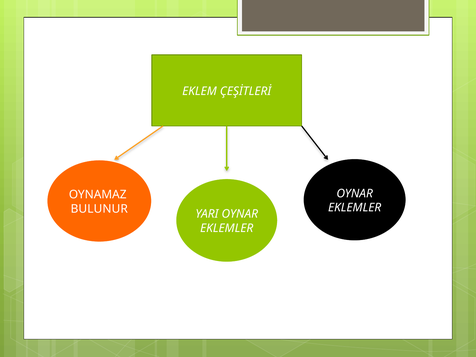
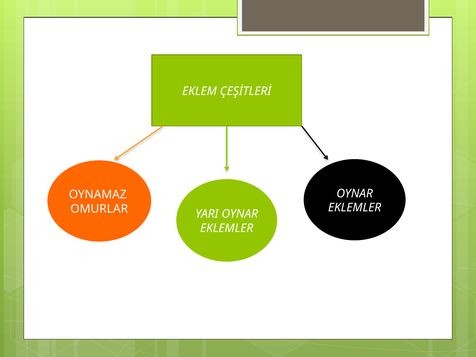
BULUNUR: BULUNUR -> OMURLAR
